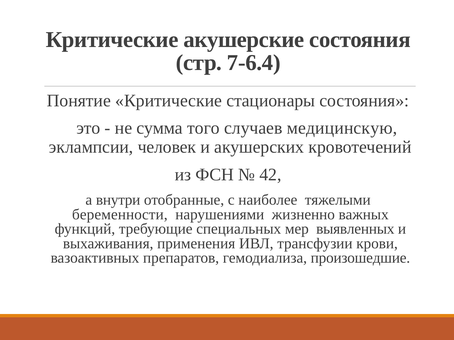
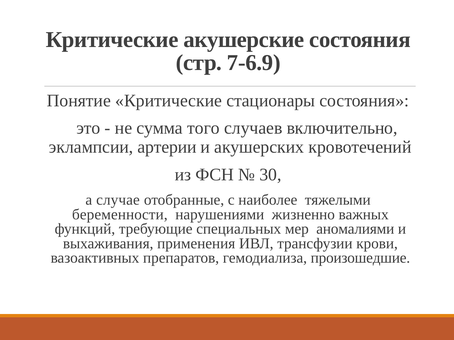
7-6.4: 7-6.4 -> 7-6.9
медицинскую: медицинскую -> включительно
человек: человек -> артерии
42: 42 -> 30
внутри: внутри -> случае
выявленных: выявленных -> аномалиями
